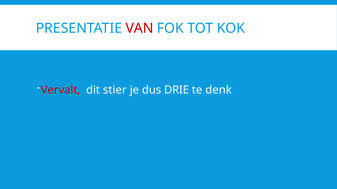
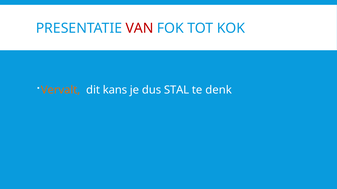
Vervalt colour: red -> orange
stier: stier -> kans
DRIE: DRIE -> STAL
